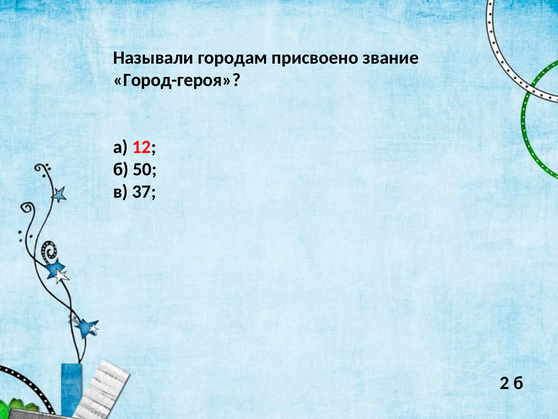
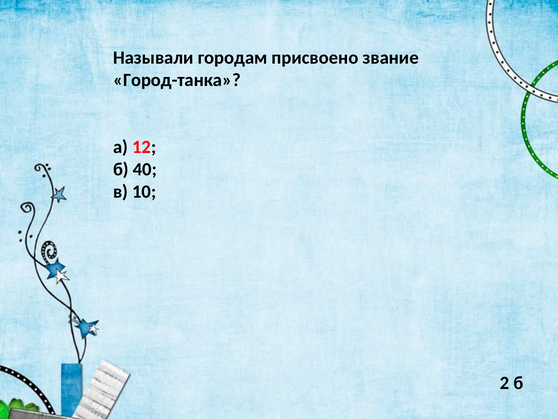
Город-героя: Город-героя -> Город-танка
50: 50 -> 40
37: 37 -> 10
